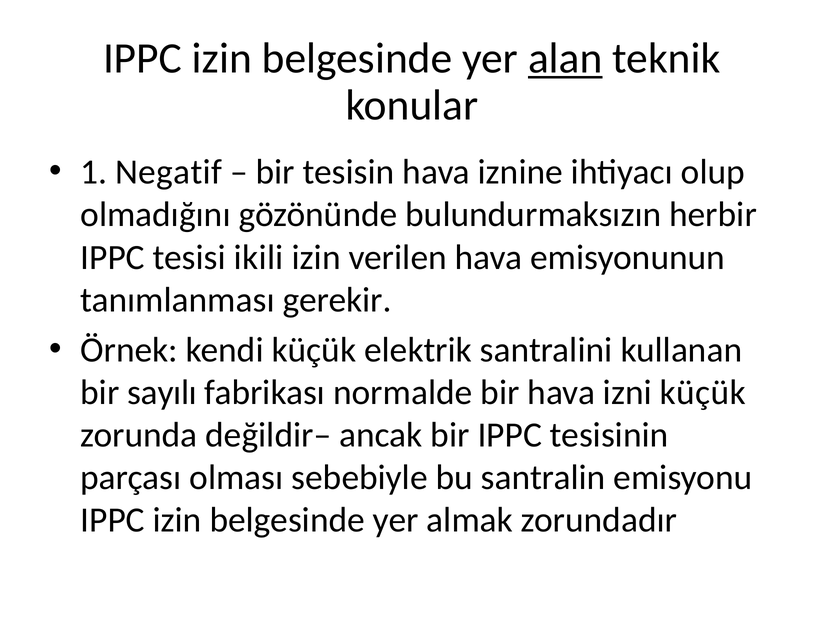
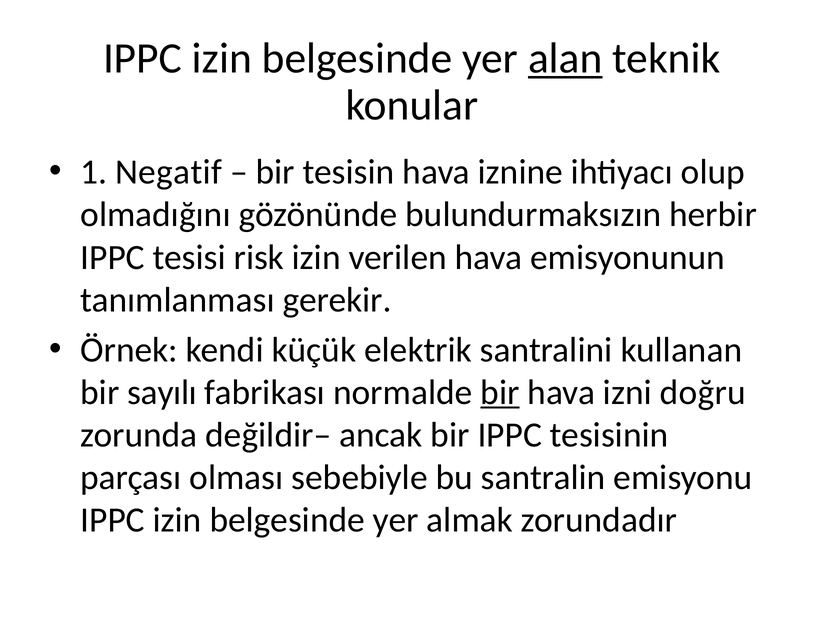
ikili: ikili -> risk
bir at (500, 392) underline: none -> present
izni küçük: küçük -> doğru
